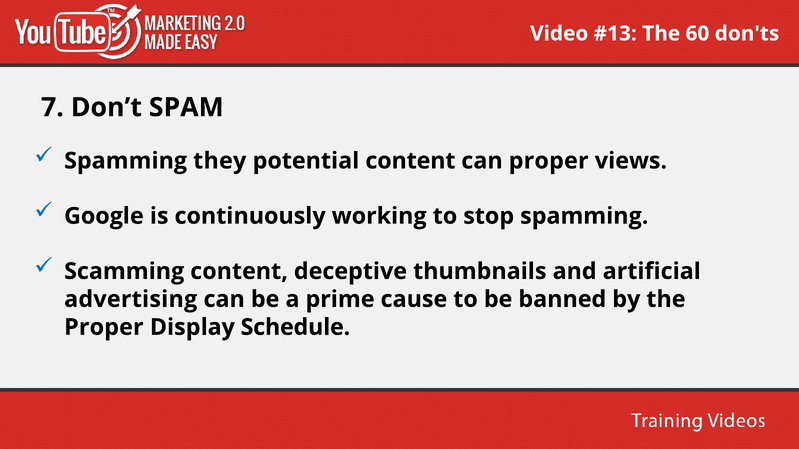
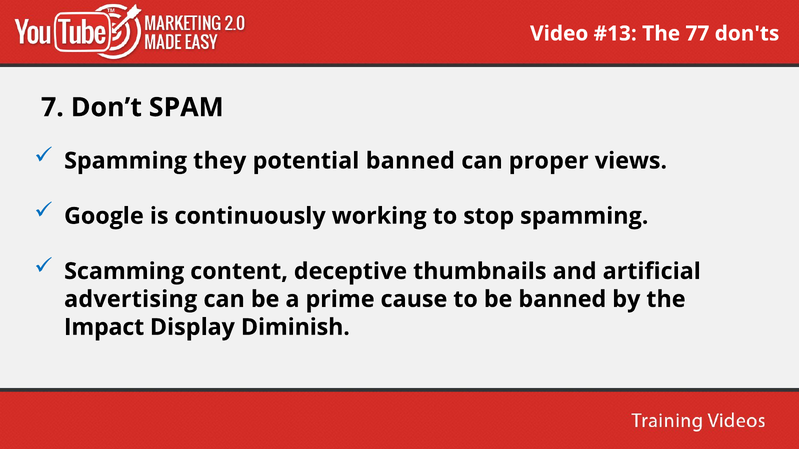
60: 60 -> 77
potential content: content -> banned
Proper at (104, 327): Proper -> Impact
Schedule: Schedule -> Diminish
